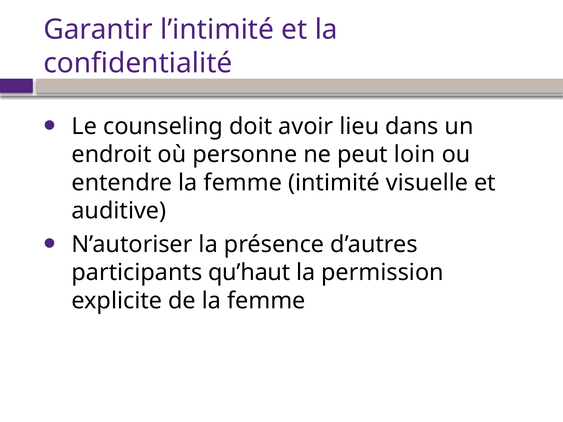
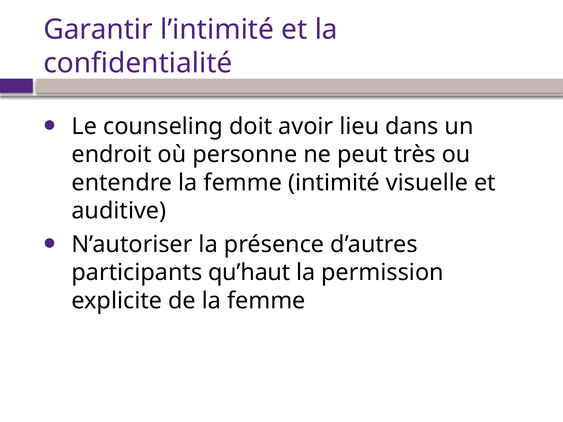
loin: loin -> très
